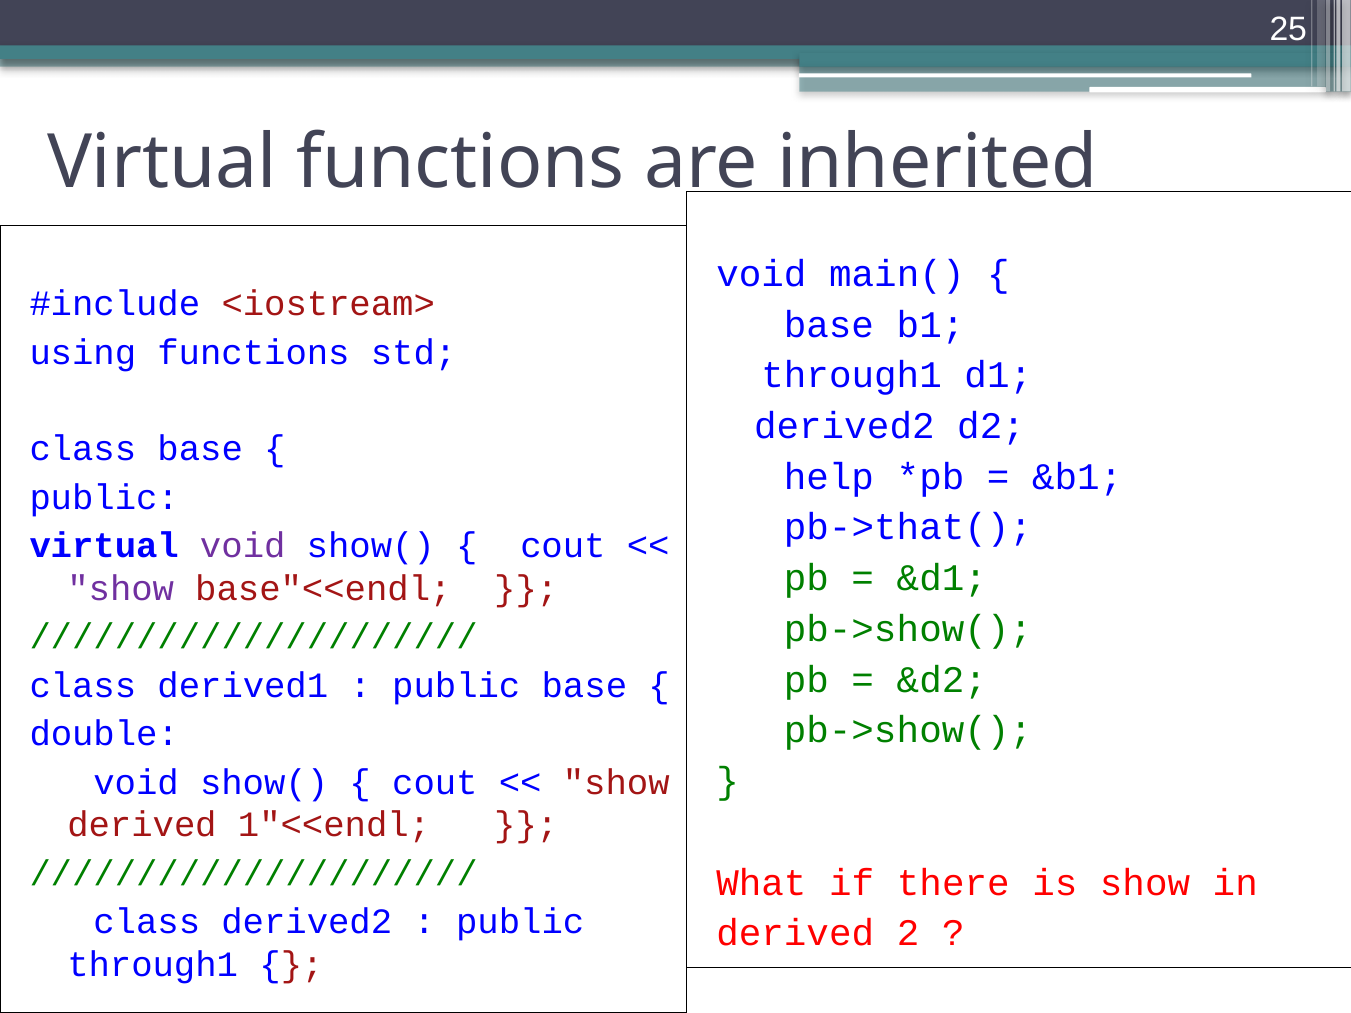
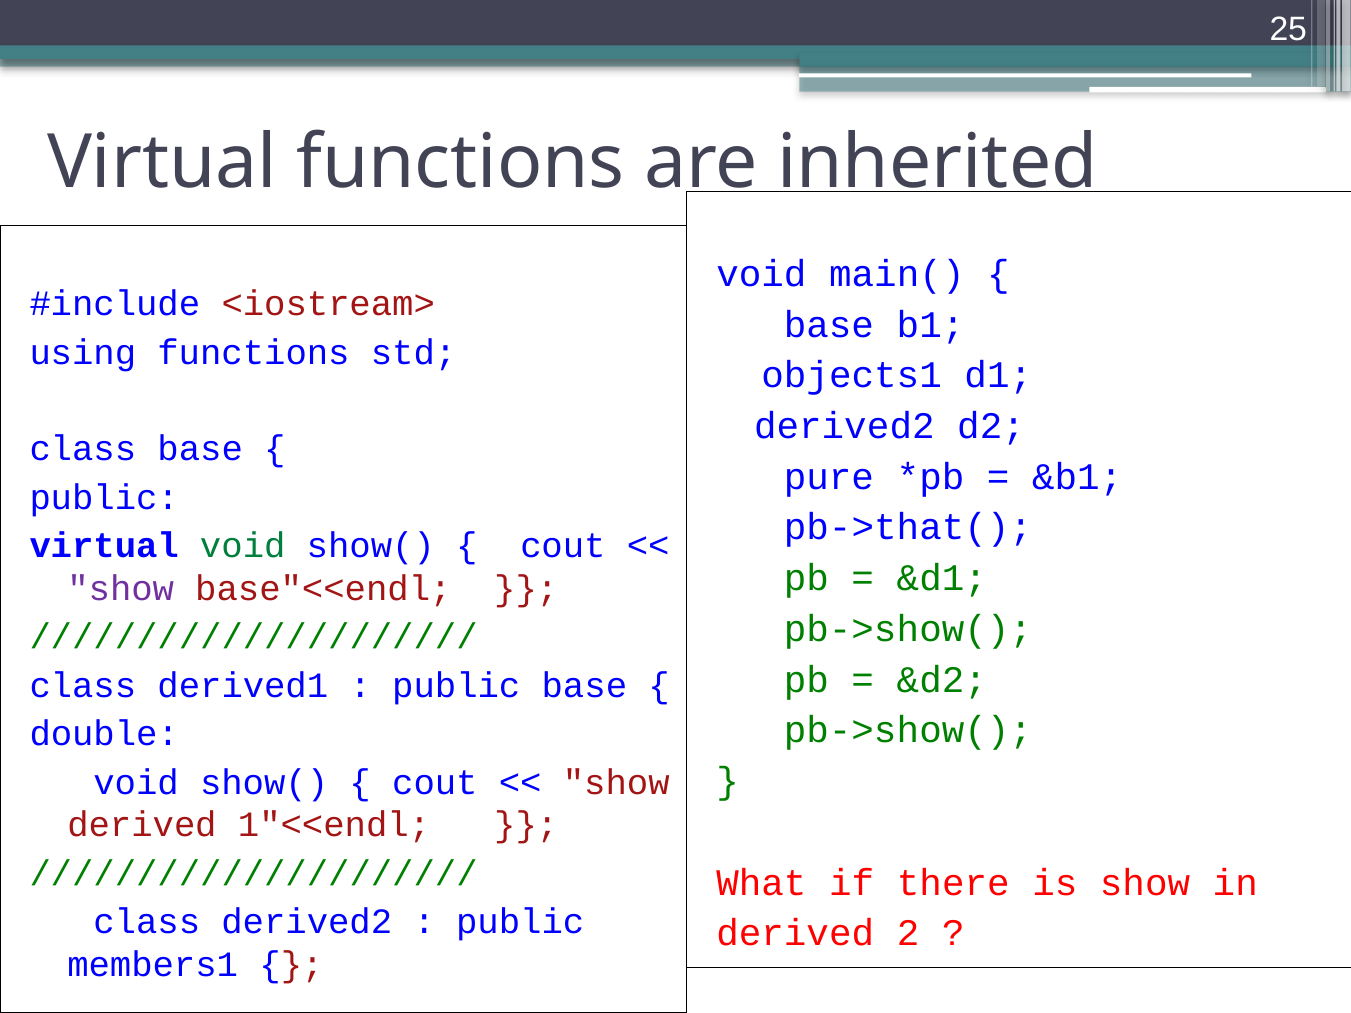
through1 at (852, 375): through1 -> objects1
help: help -> pure
void at (243, 546) colour: purple -> green
through1 at (153, 965): through1 -> members1
